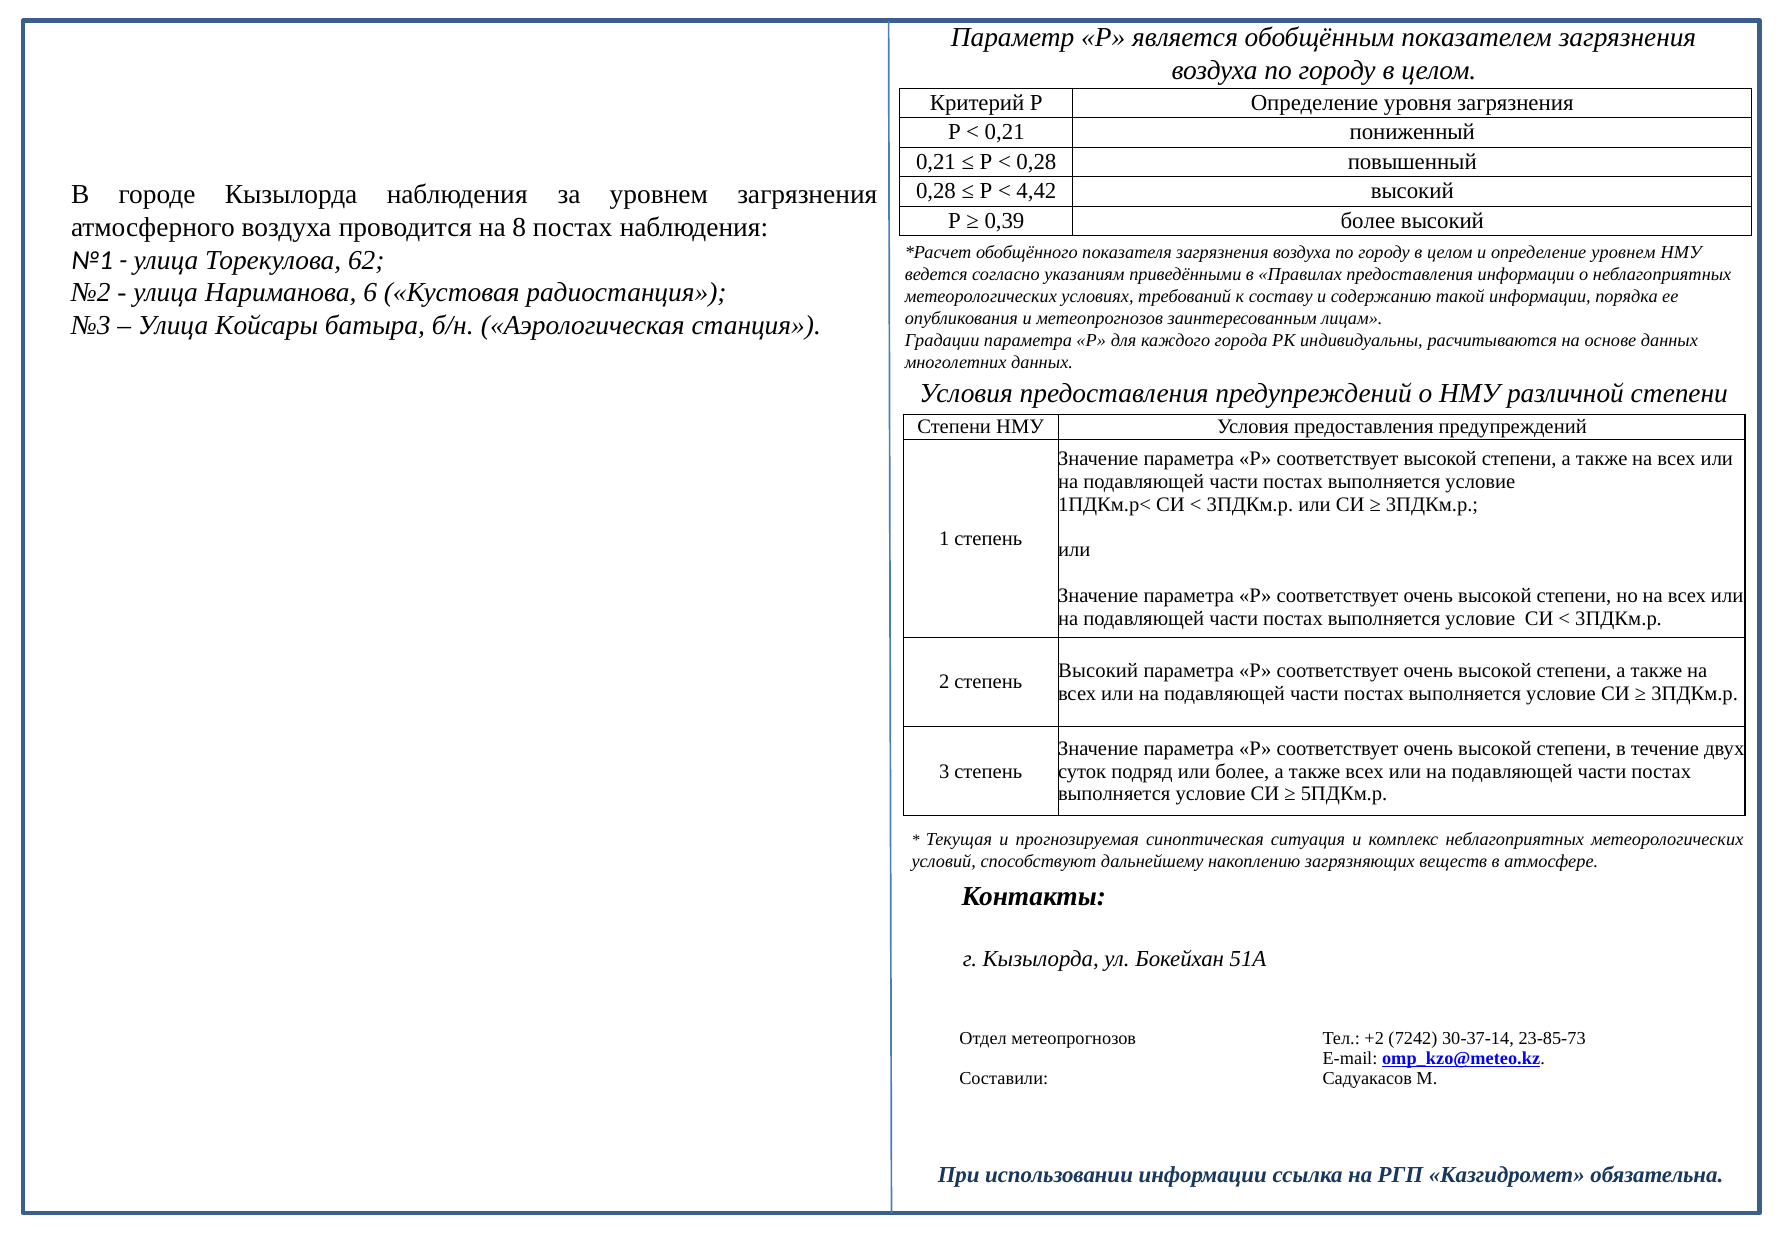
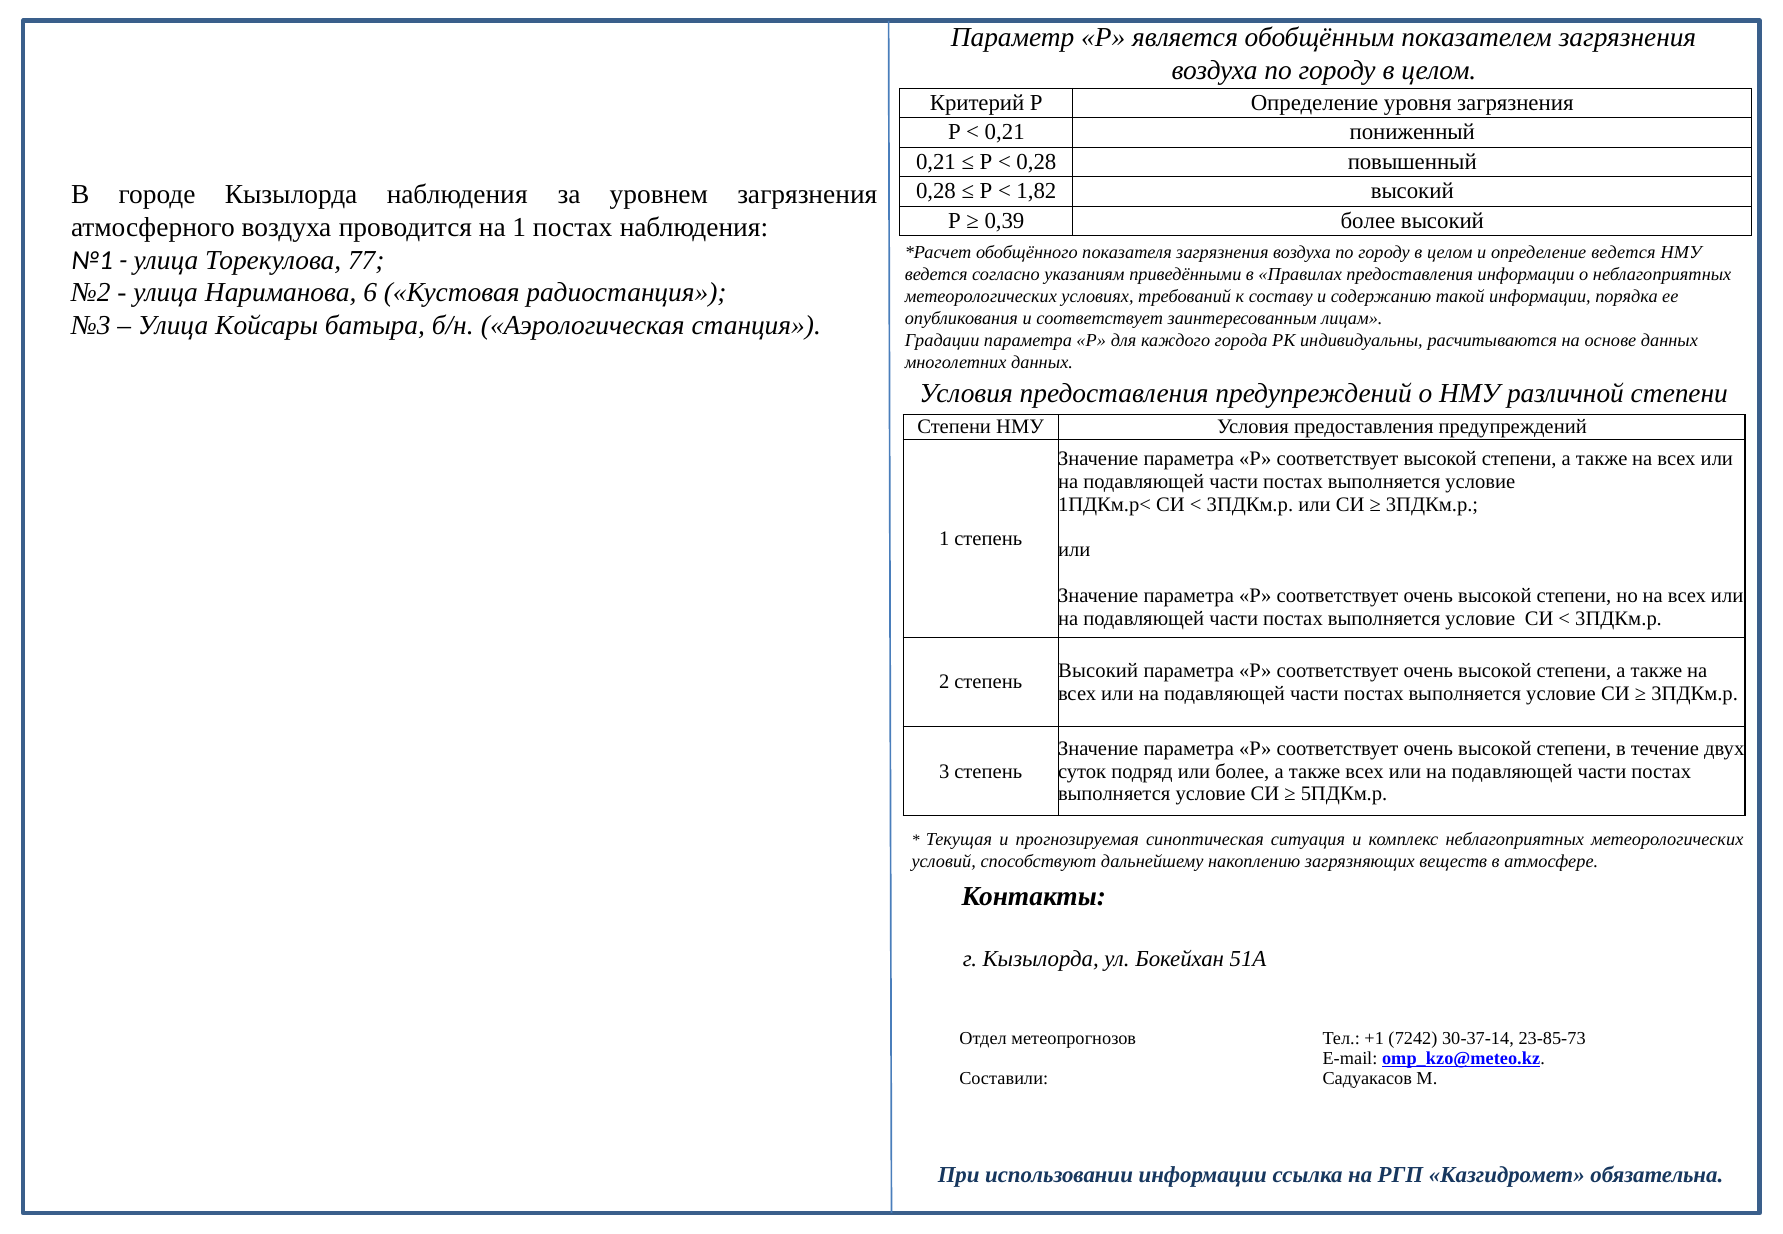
4,42: 4,42 -> 1,82
на 8: 8 -> 1
определение уровнем: уровнем -> ведется
62: 62 -> 77
и метеопрогнозов: метеопрогнозов -> соответствует
+2: +2 -> +1
